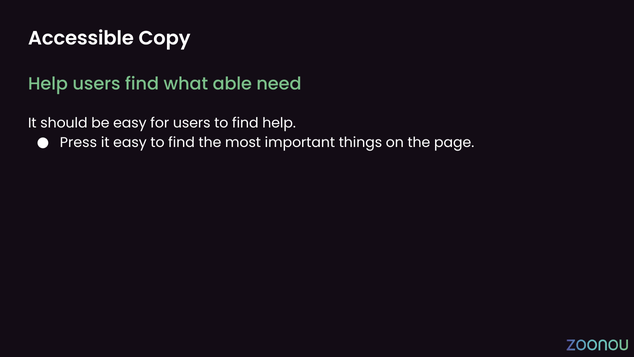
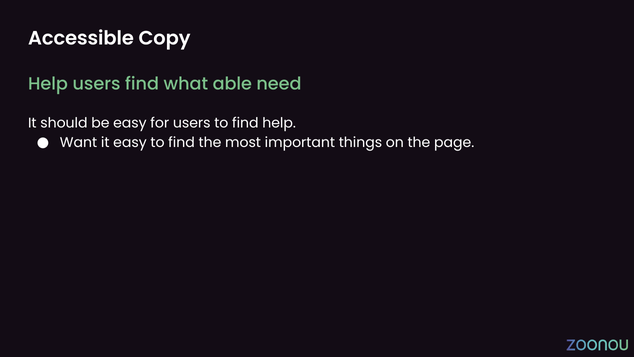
Press: Press -> Want
